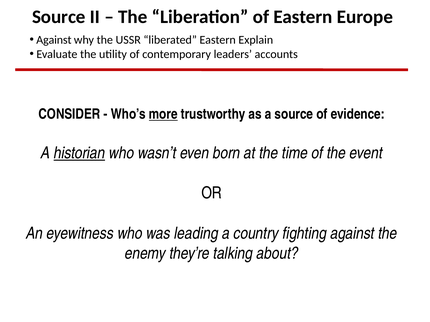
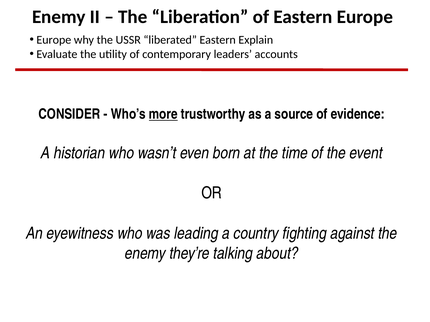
Source at (59, 17): Source -> Enemy
Against at (54, 40): Against -> Europe
historian underline: present -> none
